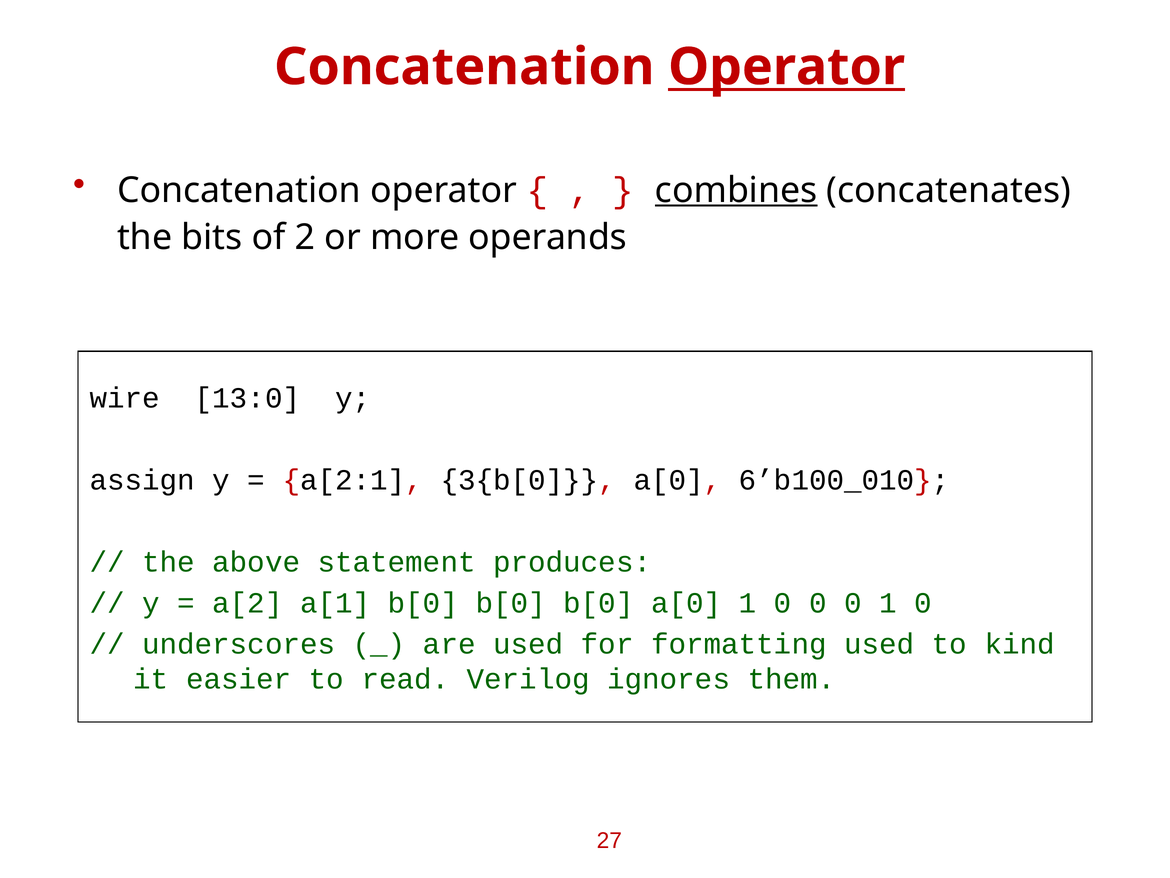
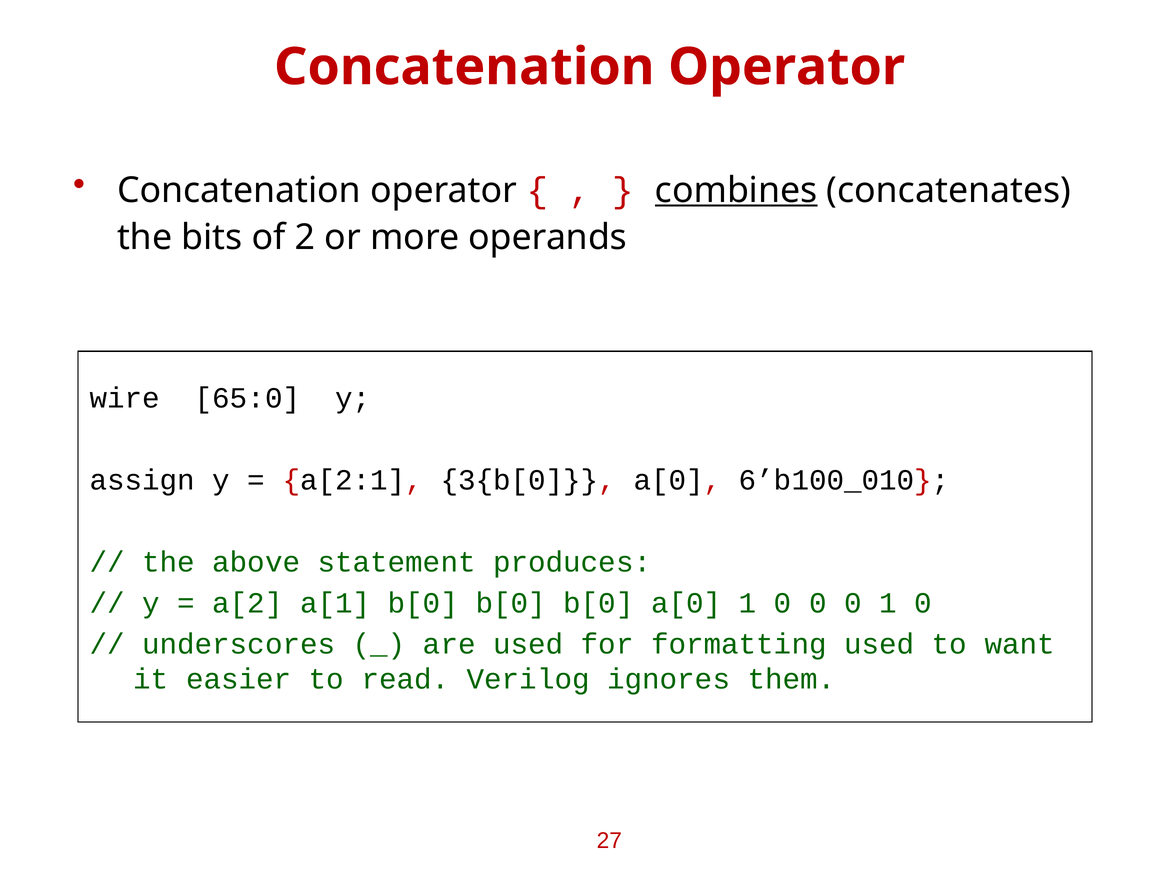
Operator at (787, 67) underline: present -> none
13:0: 13:0 -> 65:0
kind: kind -> want
